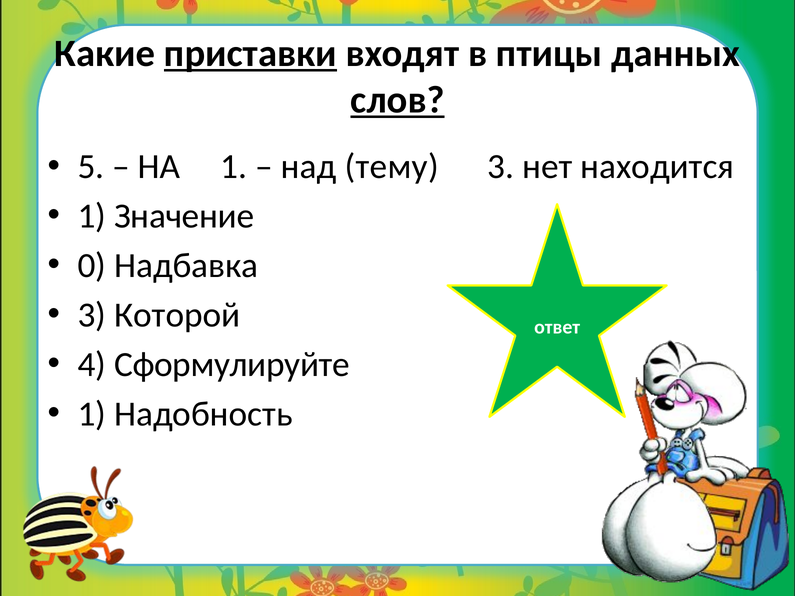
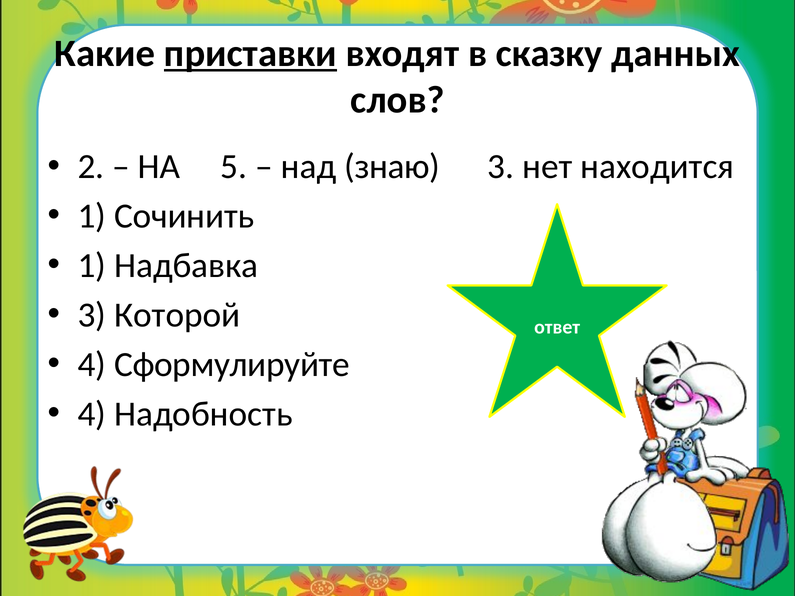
птицы: птицы -> сказку
слов underline: present -> none
5: 5 -> 2
НА 1: 1 -> 5
тему: тему -> знаю
Значение: Значение -> Сочинить
0 at (92, 266): 0 -> 1
1 at (92, 414): 1 -> 4
